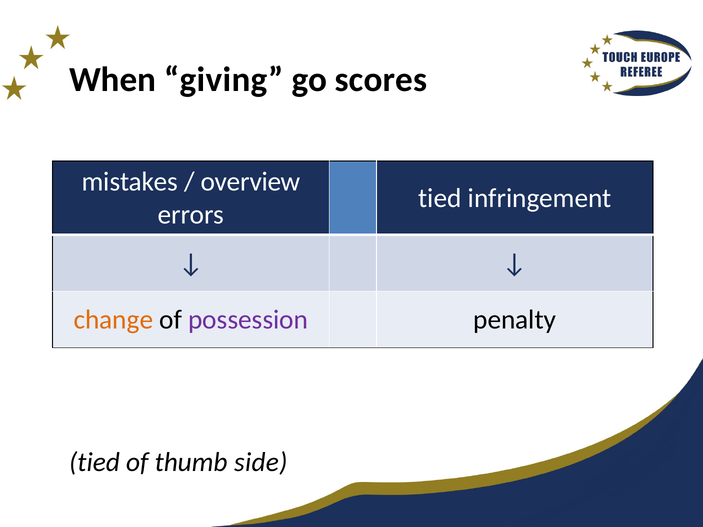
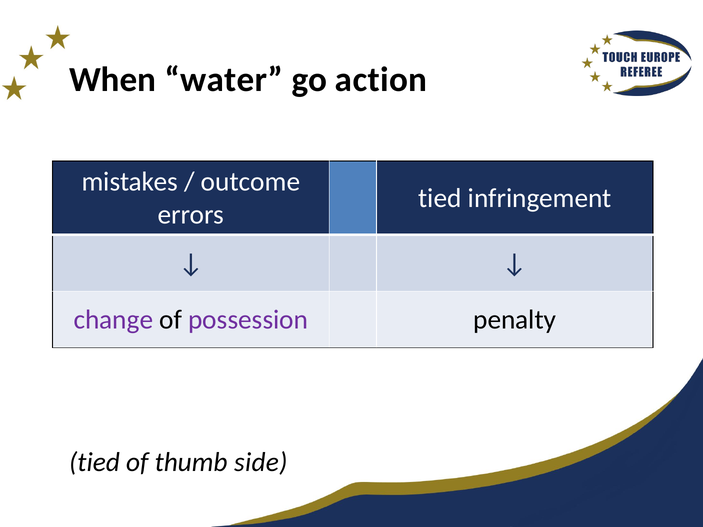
giving: giving -> water
scores: scores -> action
overview: overview -> outcome
change colour: orange -> purple
